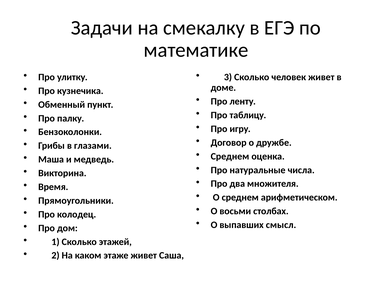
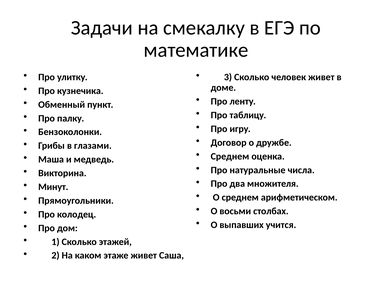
Время: Время -> Минут
смысл: смысл -> учится
